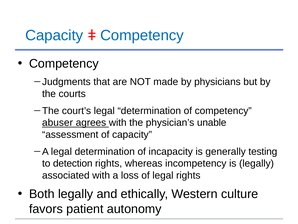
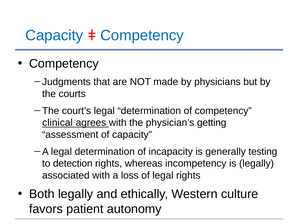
abuser: abuser -> clinical
unable: unable -> getting
